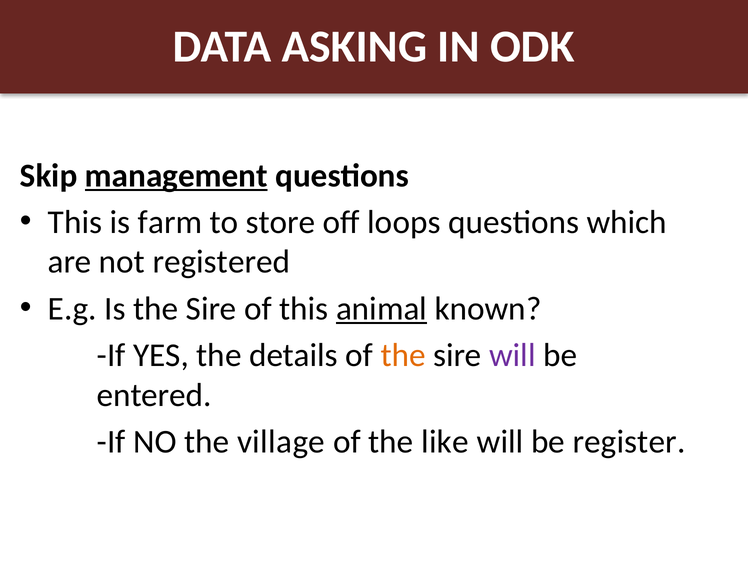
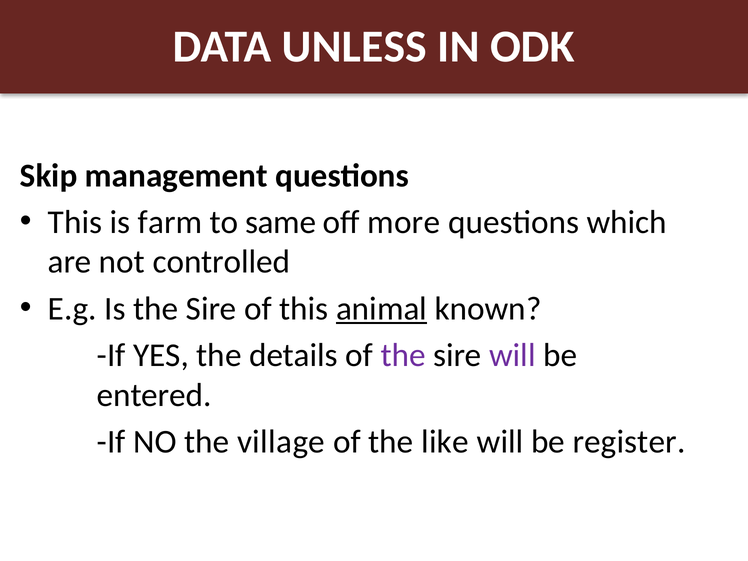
ASKING: ASKING -> UNLESS
management underline: present -> none
store: store -> same
loops: loops -> more
registered: registered -> controlled
the at (403, 355) colour: orange -> purple
